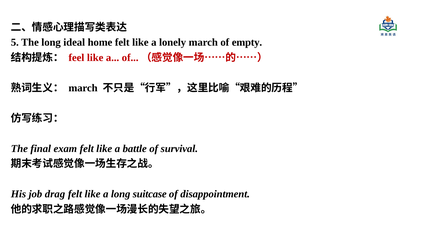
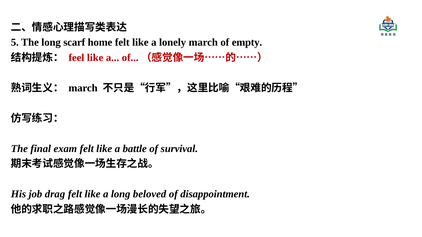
ideal: ideal -> scarf
suitcase: suitcase -> beloved
